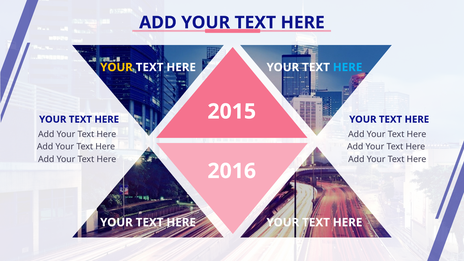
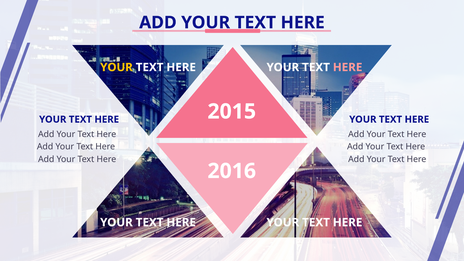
HERE at (348, 67) colour: light blue -> pink
